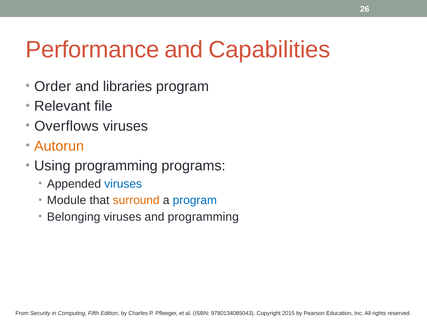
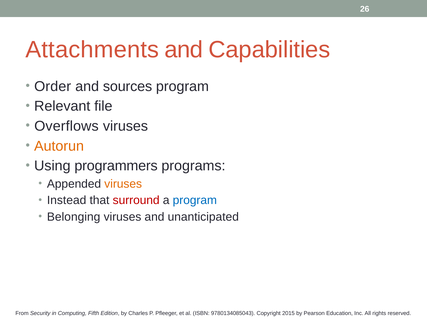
Performance: Performance -> Attachments
libraries: libraries -> sources
Using programming: programming -> programmers
viruses at (123, 184) colour: blue -> orange
Module: Module -> Instead
surround colour: orange -> red
and programming: programming -> unanticipated
